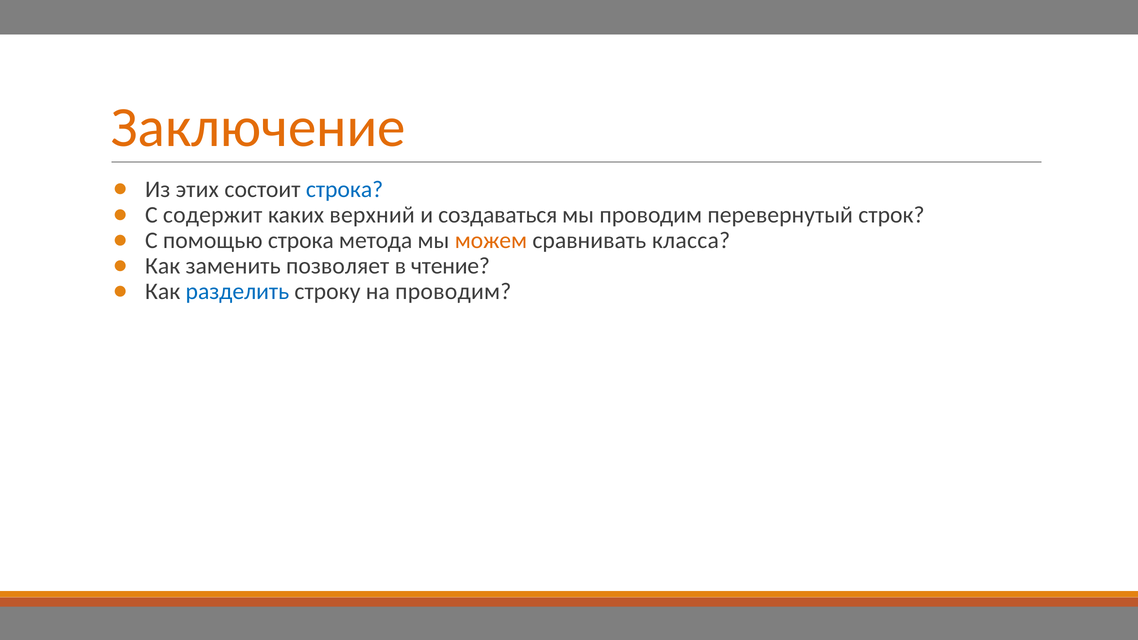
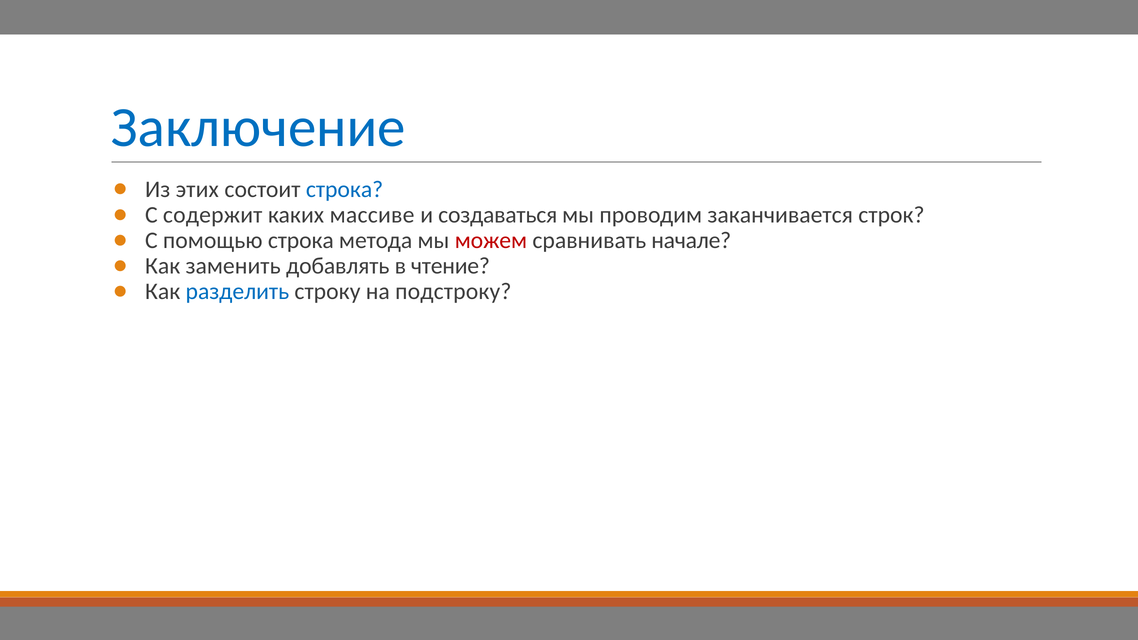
Заключение colour: orange -> blue
верхний: верхний -> массиве
перевернутый: перевернутый -> заканчивается
можем colour: orange -> red
класса: класса -> начале
позволяет: позволяет -> добавлять
на проводим: проводим -> подстроку
